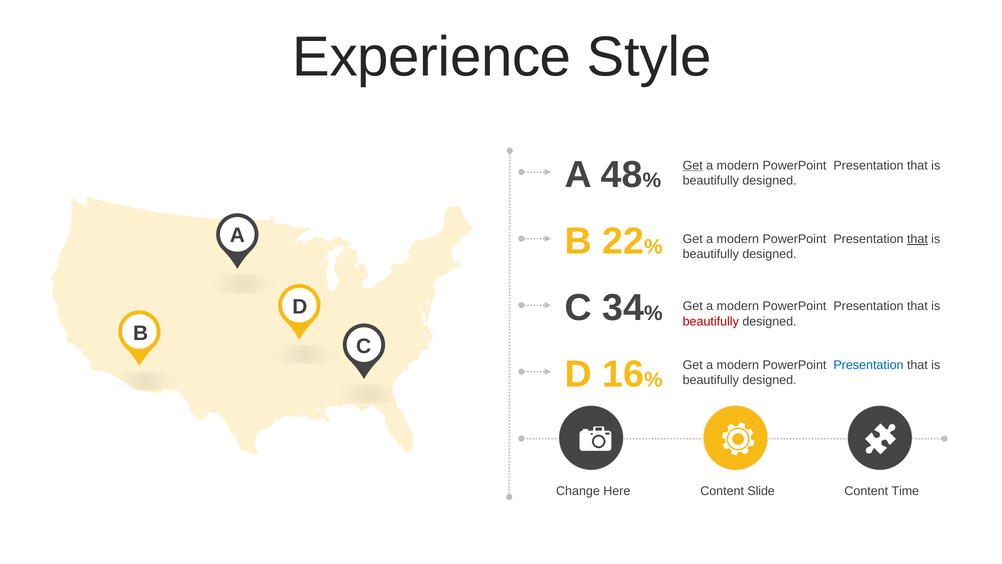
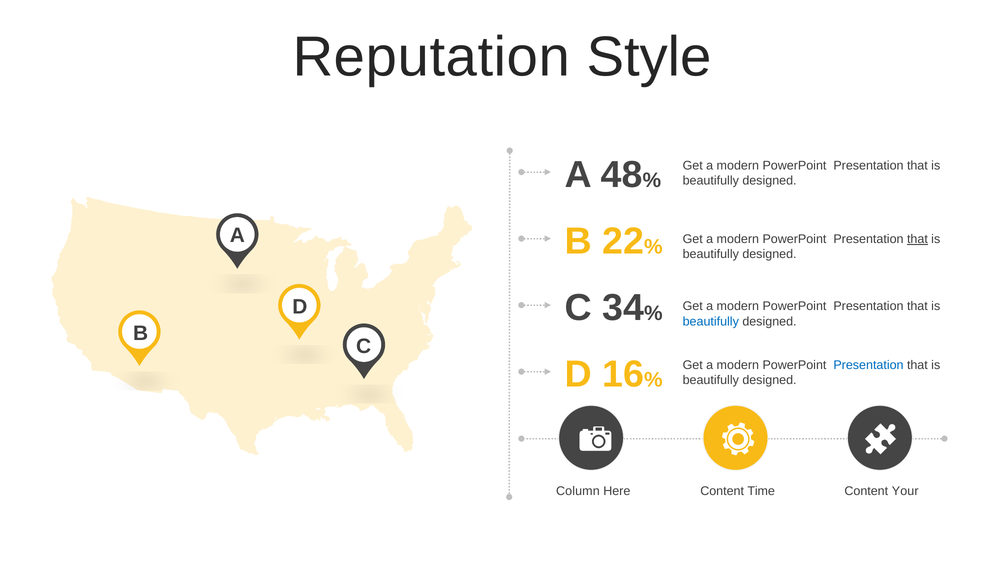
Experience: Experience -> Reputation
Get at (693, 165) underline: present -> none
beautifully at (711, 321) colour: red -> blue
Change: Change -> Column
Slide: Slide -> Time
Time: Time -> Your
